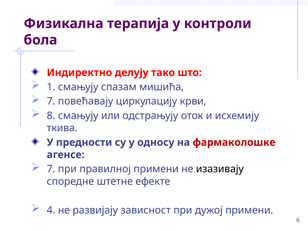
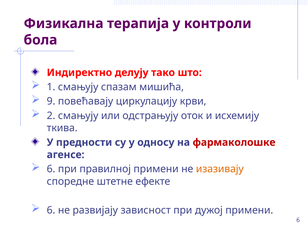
7 at (51, 101): 7 -> 9
8: 8 -> 2
7 at (51, 169): 7 -> 6
изазивају colour: black -> orange
4 at (51, 210): 4 -> 6
